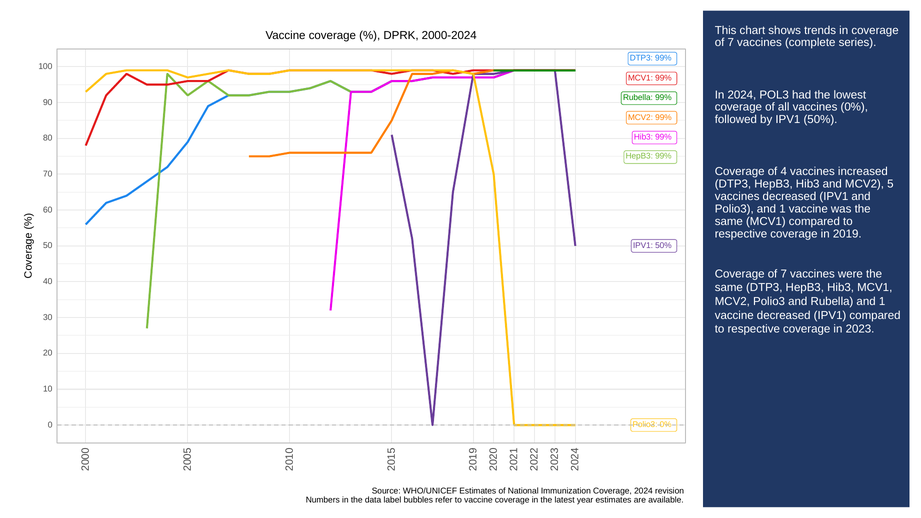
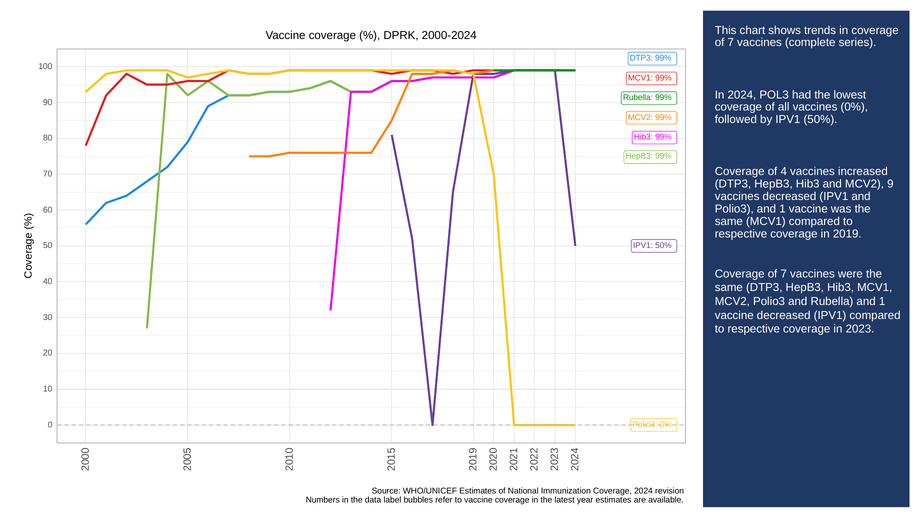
MCV2 5: 5 -> 9
